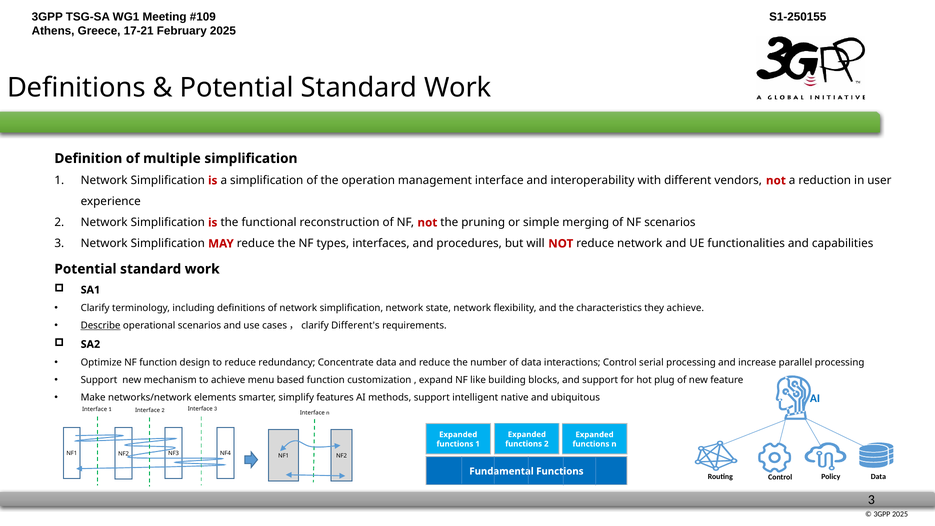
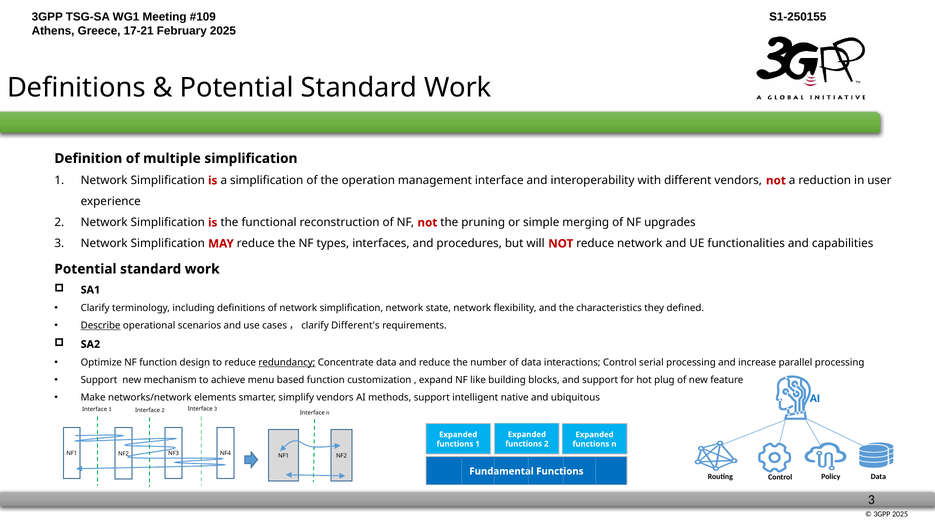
NF scenarios: scenarios -> upgrades
they achieve: achieve -> defined
redundancy underline: none -> present
simplify features: features -> vendors
